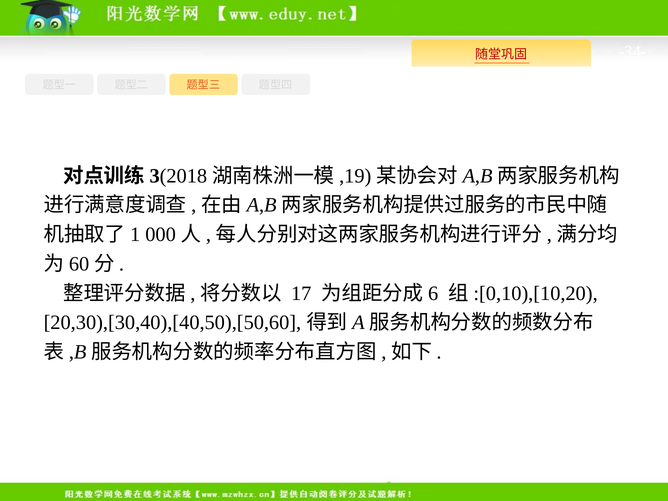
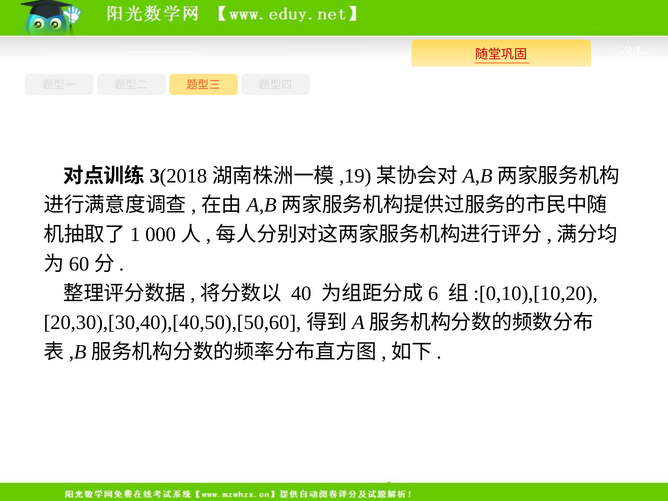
17: 17 -> 40
